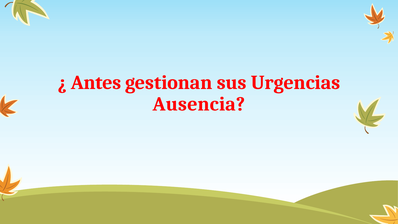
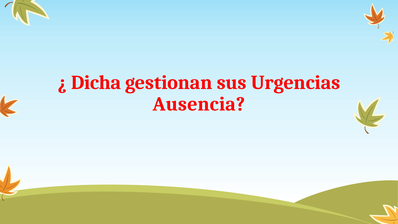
Antes: Antes -> Dicha
